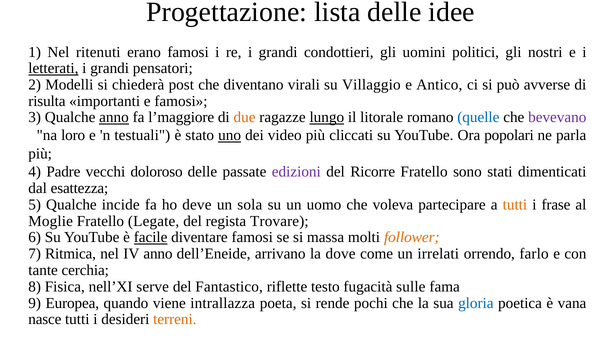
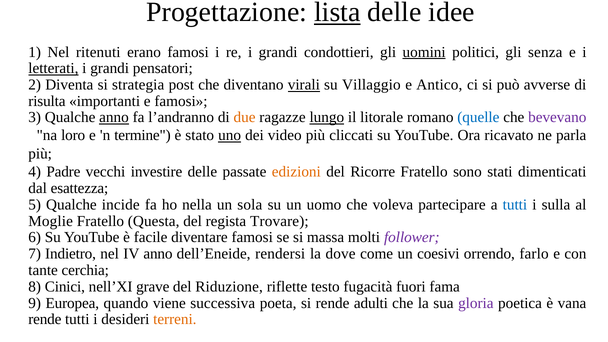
lista underline: none -> present
uomini underline: none -> present
nostri: nostri -> senza
Modelli: Modelli -> Diventa
chiederà: chiederà -> strategia
virali underline: none -> present
l’maggiore: l’maggiore -> l’andranno
testuali: testuali -> termine
popolari: popolari -> ricavato
doloroso: doloroso -> investire
edizioni colour: purple -> orange
deve: deve -> nella
tutti at (515, 205) colour: orange -> blue
frase: frase -> sulla
Legate: Legate -> Questa
facile underline: present -> none
follower colour: orange -> purple
Ritmica: Ritmica -> Indietro
arrivano: arrivano -> rendersi
irrelati: irrelati -> coesivi
Fisica: Fisica -> Cinici
serve: serve -> grave
Fantastico: Fantastico -> Riduzione
sulle: sulle -> fuori
intrallazza: intrallazza -> successiva
pochi: pochi -> adulti
gloria colour: blue -> purple
nasce at (45, 319): nasce -> rende
